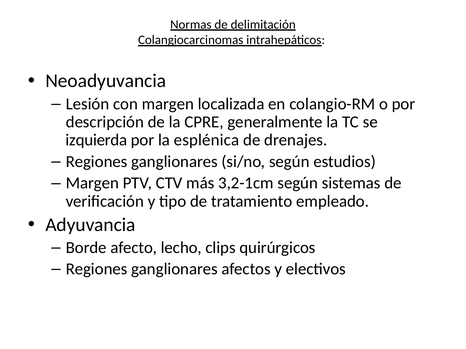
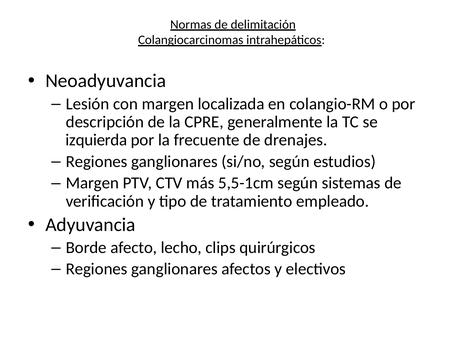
esplénica: esplénica -> frecuente
3,2-1cm: 3,2-1cm -> 5,5-1cm
